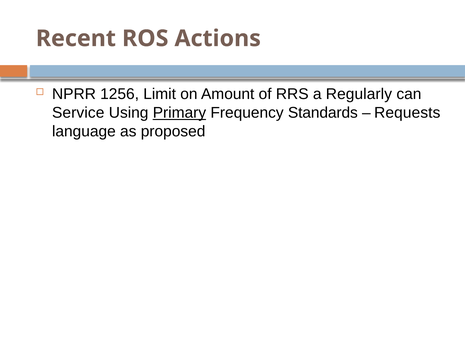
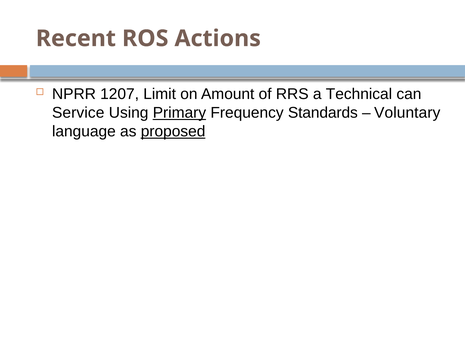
1256: 1256 -> 1207
Regularly: Regularly -> Technical
Requests: Requests -> Voluntary
proposed underline: none -> present
